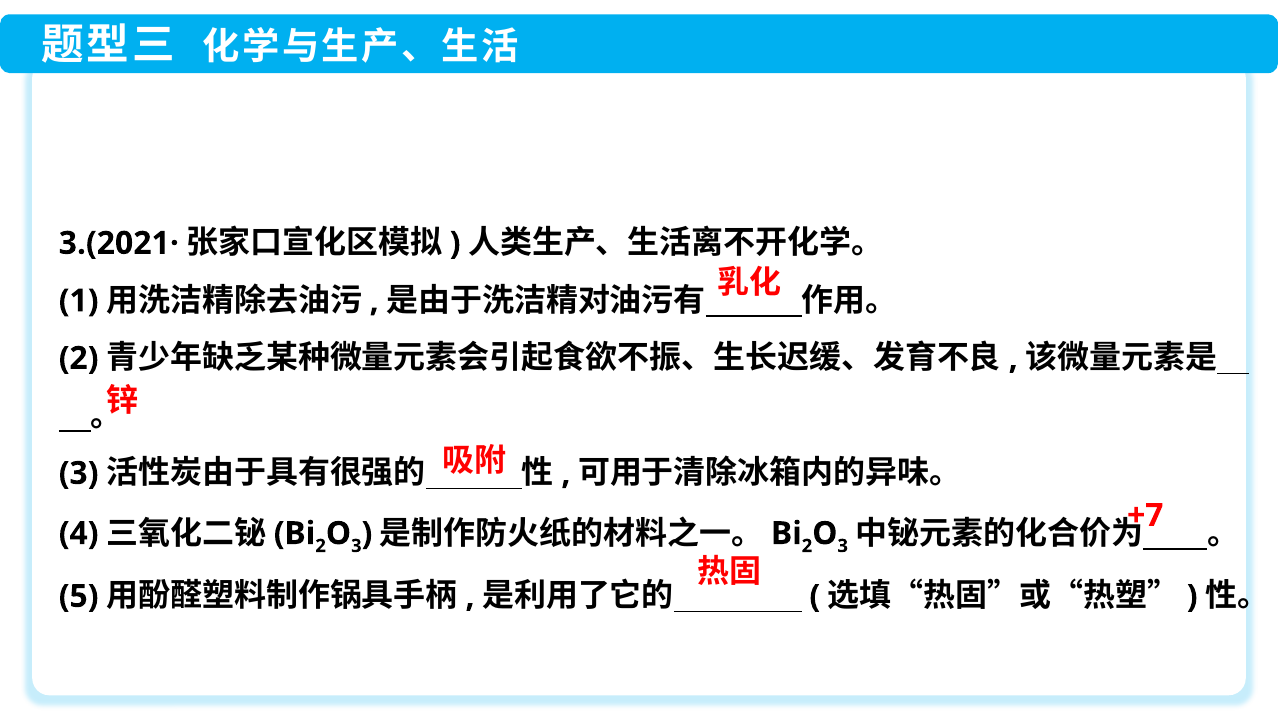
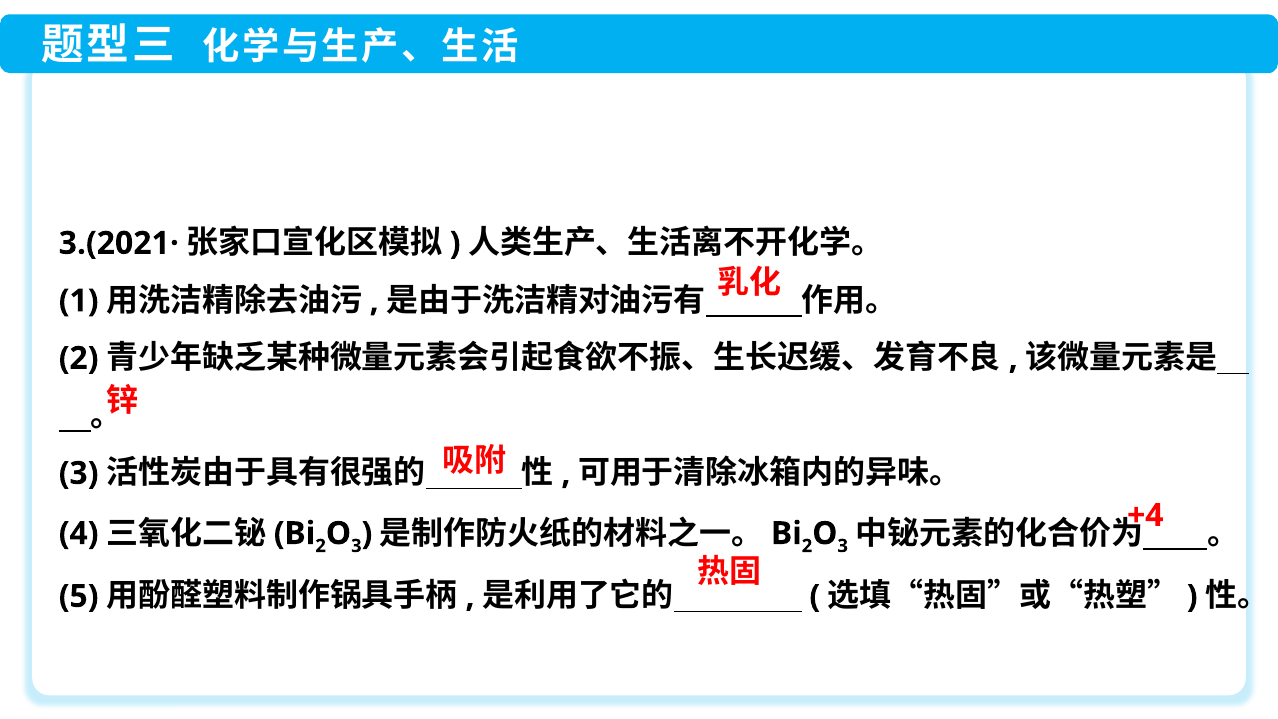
+7: +7 -> +4
